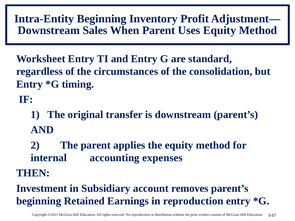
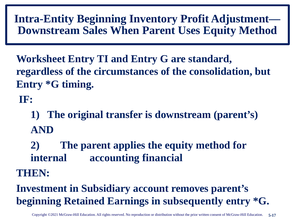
expenses: expenses -> financial
in reproduction: reproduction -> subsequently
